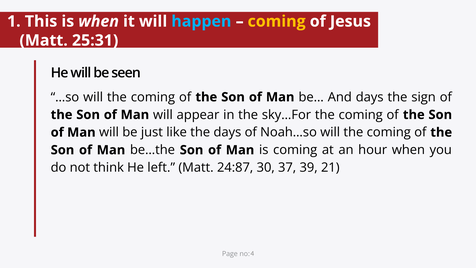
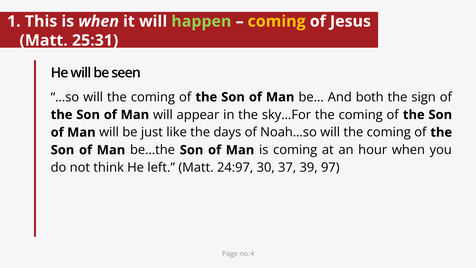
happen colour: light blue -> light green
And days: days -> both
24:87: 24:87 -> 24:97
21: 21 -> 97
